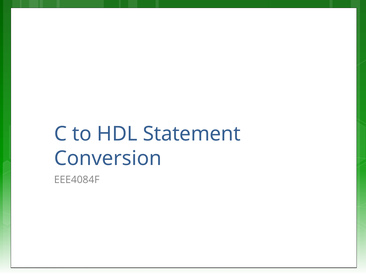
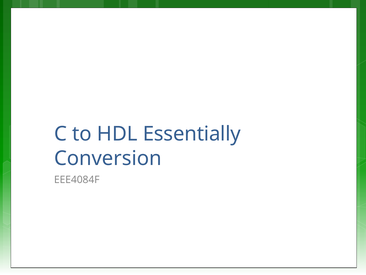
Statement: Statement -> Essentially
